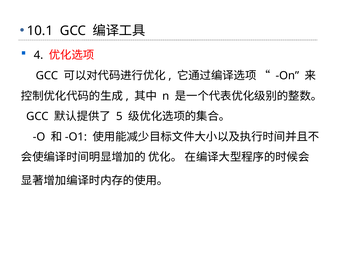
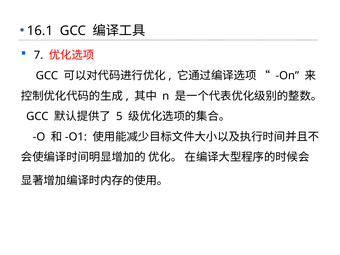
10.1: 10.1 -> 16.1
4: 4 -> 7
